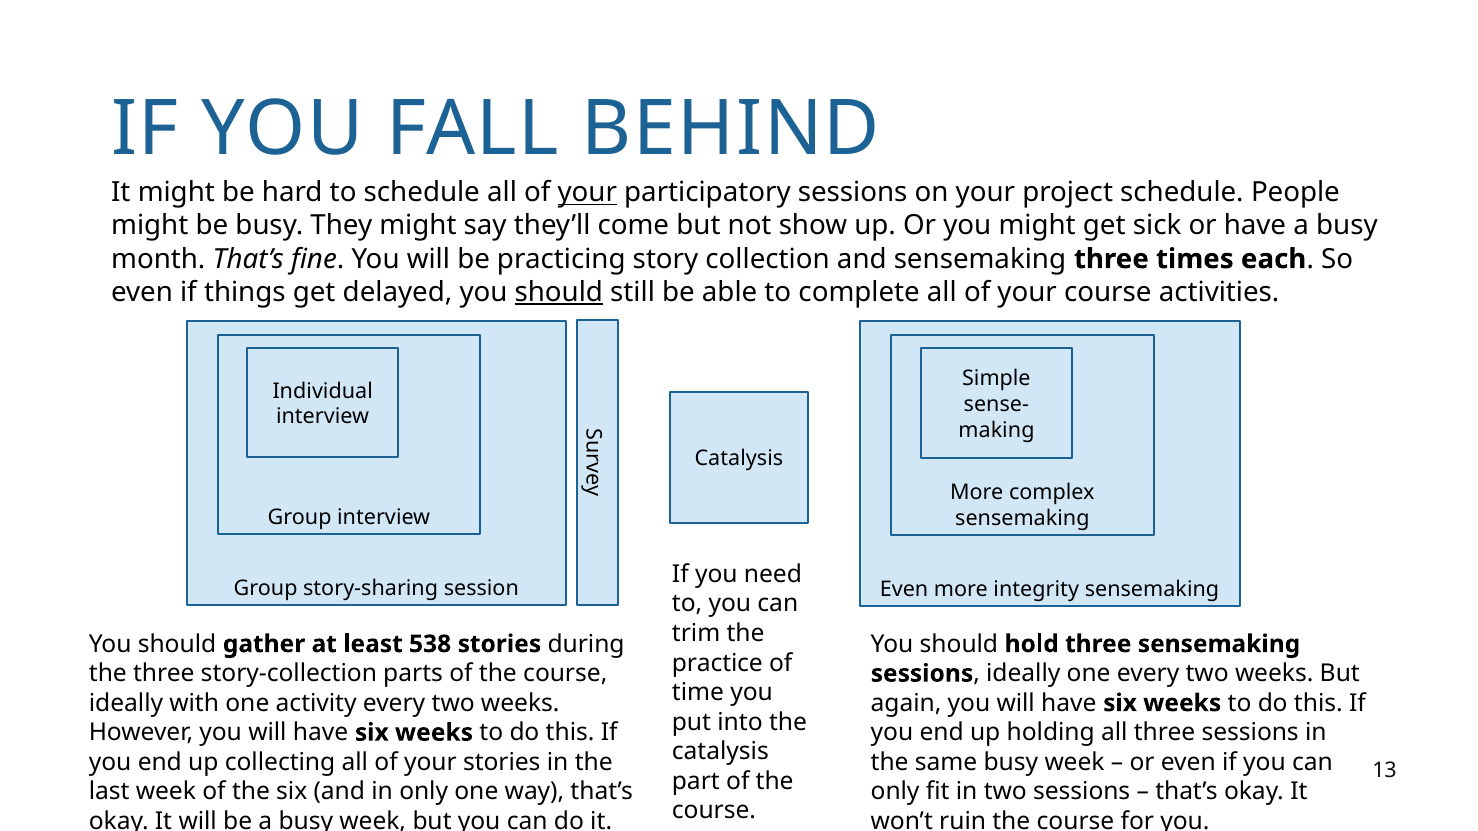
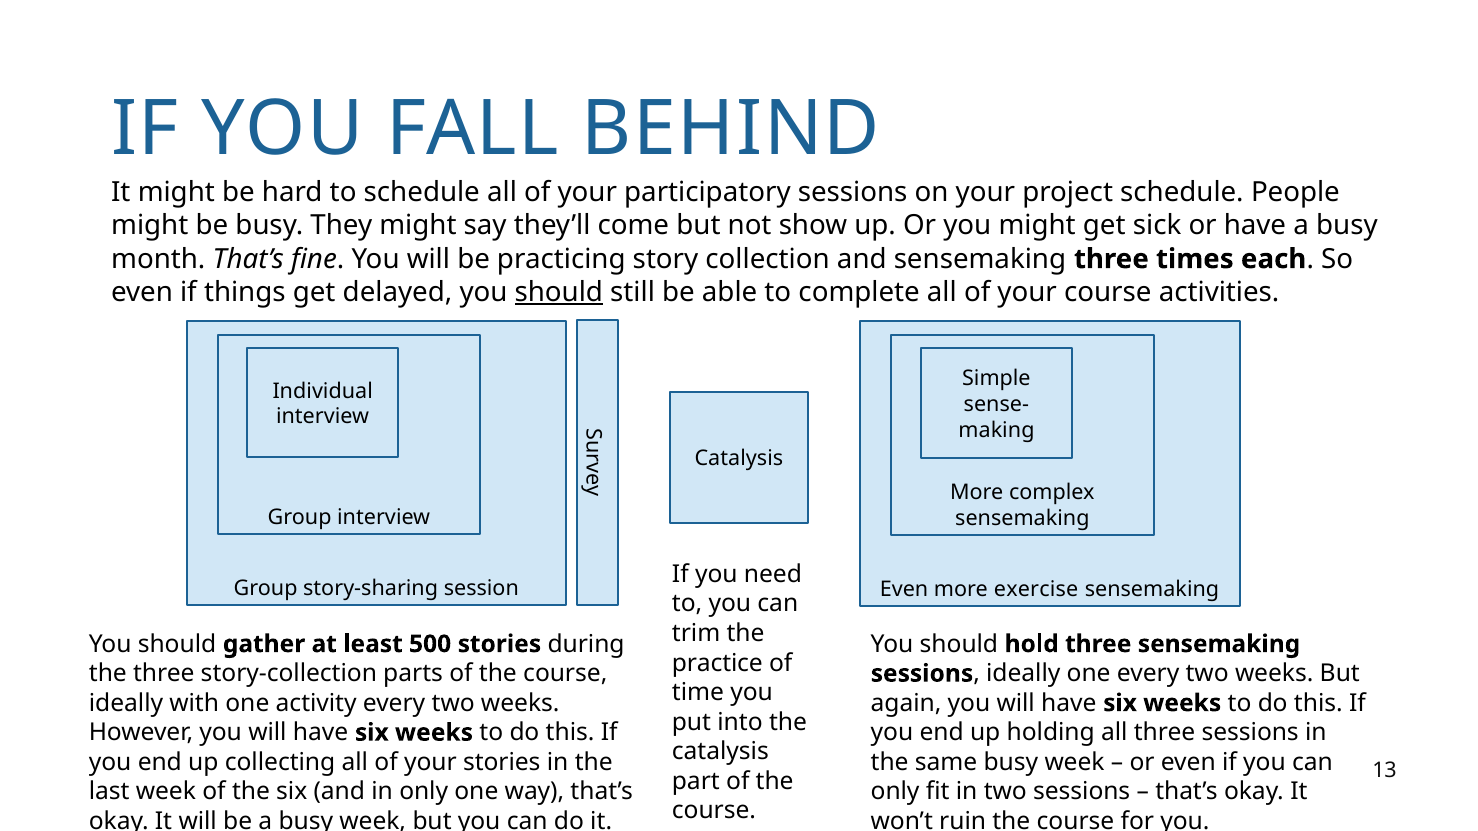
your at (587, 193) underline: present -> none
integrity: integrity -> exercise
538: 538 -> 500
